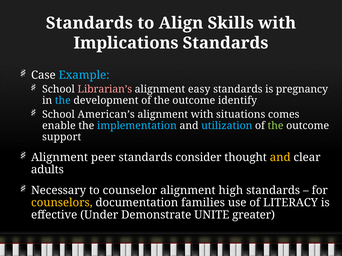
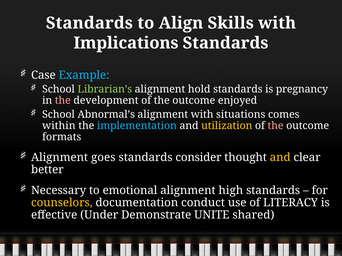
Librarian’s colour: pink -> light green
easy: easy -> hold
the at (63, 101) colour: light blue -> pink
identify: identify -> enjoyed
American’s: American’s -> Abnormal’s
enable: enable -> within
utilization colour: light blue -> yellow
the at (276, 126) colour: light green -> pink
support: support -> formats
peer: peer -> goes
adults: adults -> better
counselor: counselor -> emotional
families: families -> conduct
greater: greater -> shared
